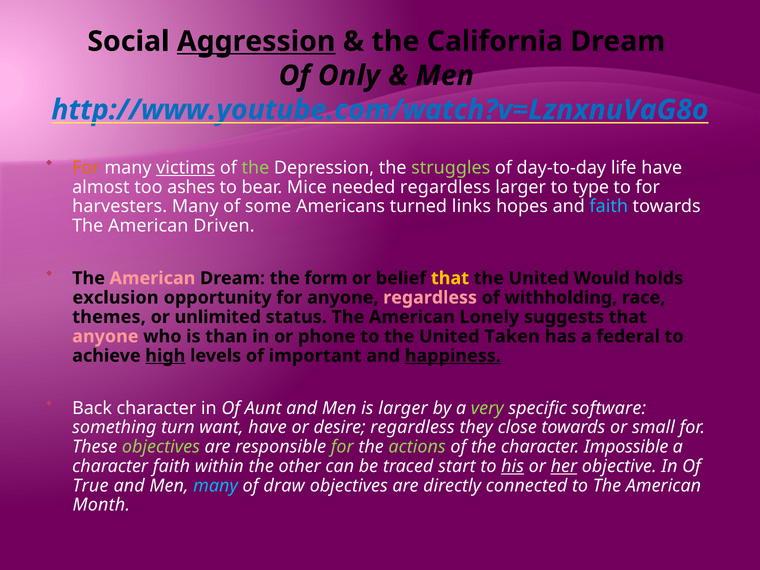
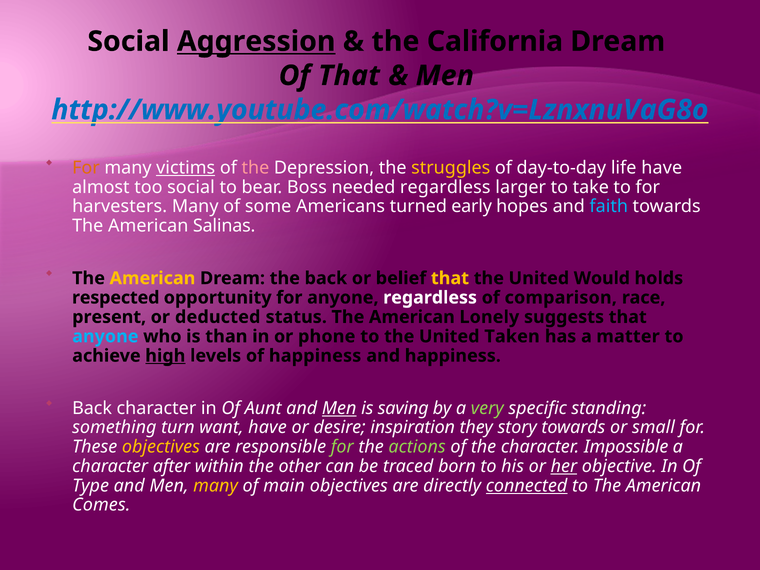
Of Only: Only -> That
the at (255, 168) colour: light green -> pink
struggles colour: light green -> yellow
too ashes: ashes -> social
Mice: Mice -> Boss
type: type -> take
links: links -> early
Driven: Driven -> Salinas
American at (152, 278) colour: pink -> yellow
the form: form -> back
exclusion: exclusion -> respected
regardless at (430, 298) colour: pink -> white
withholding: withholding -> comparison
themes: themes -> present
unlimited: unlimited -> deducted
anyone at (105, 336) colour: pink -> light blue
federal: federal -> matter
of important: important -> happiness
happiness at (453, 356) underline: present -> none
Men at (339, 408) underline: none -> present
is larger: larger -> saving
software: software -> standing
desire regardless: regardless -> inspiration
close: close -> story
objectives at (161, 447) colour: light green -> yellow
character faith: faith -> after
start: start -> born
his underline: present -> none
True: True -> Type
many at (216, 486) colour: light blue -> yellow
draw: draw -> main
connected underline: none -> present
Month: Month -> Comes
